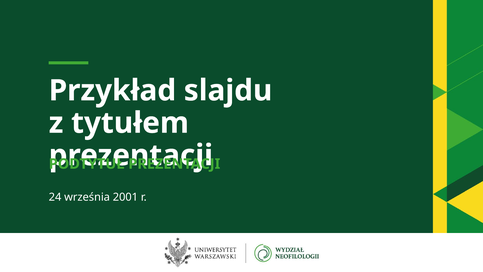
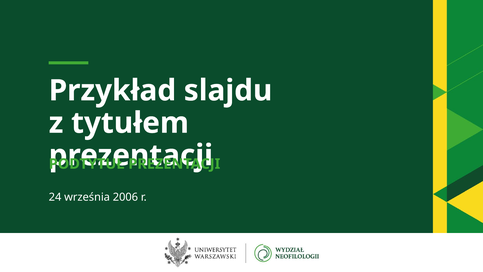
2001: 2001 -> 2006
